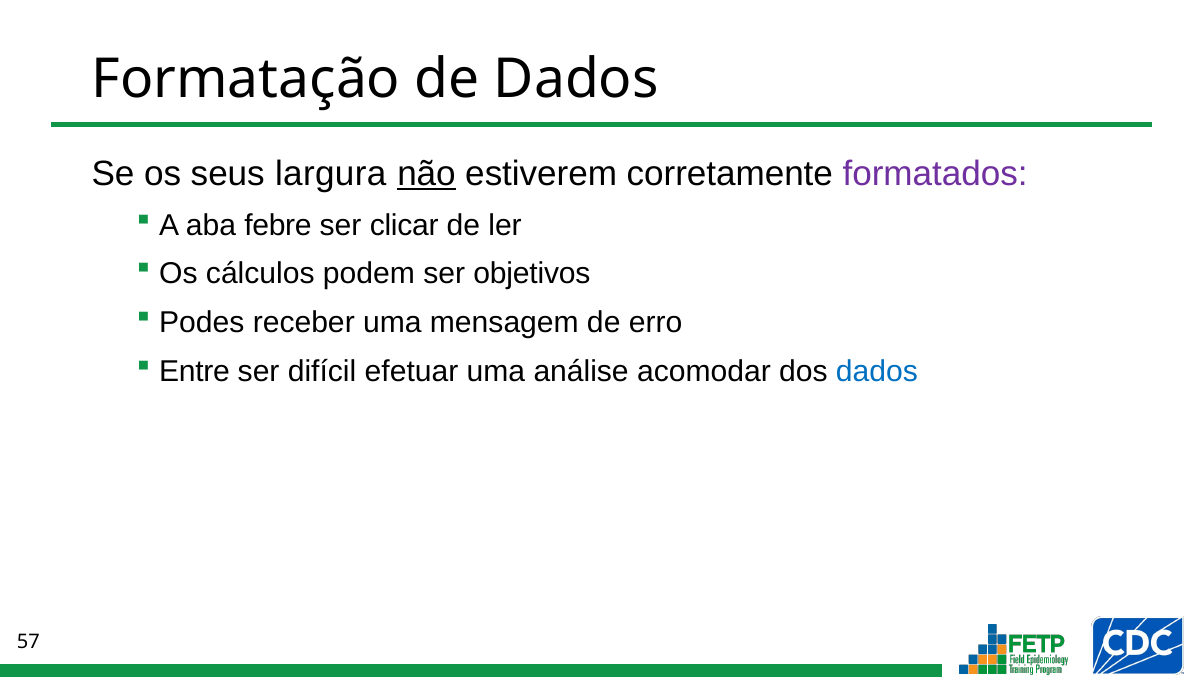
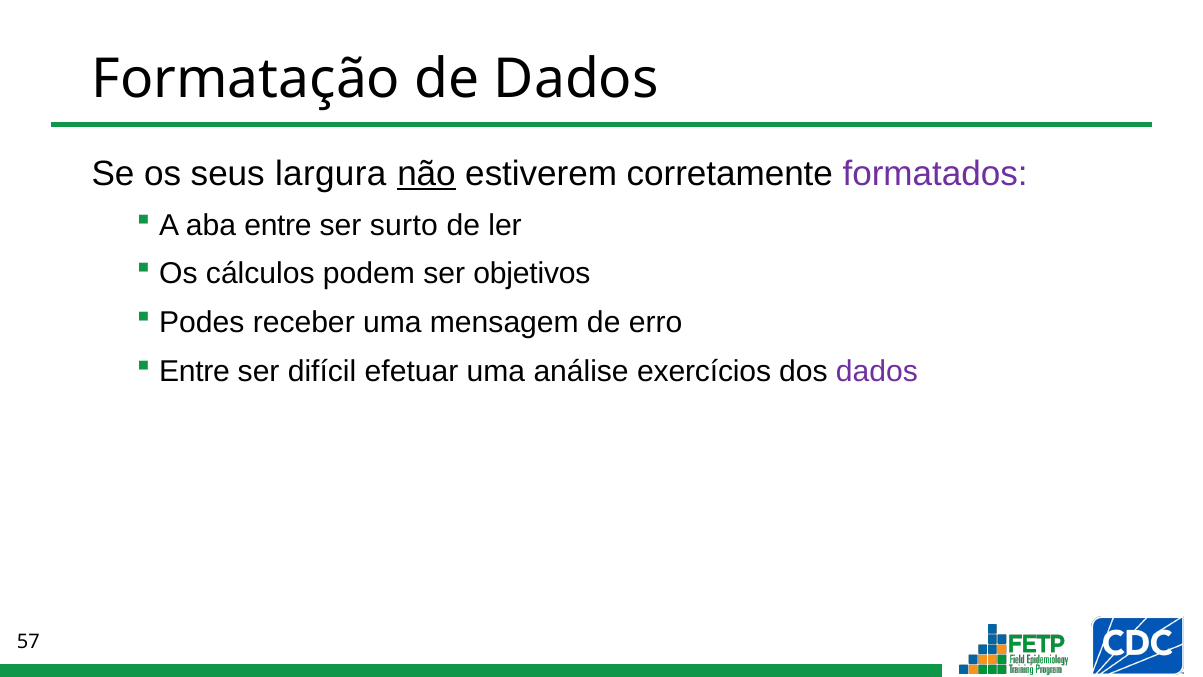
aba febre: febre -> entre
clicar: clicar -> surto
acomodar: acomodar -> exercícios
dados at (877, 371) colour: blue -> purple
